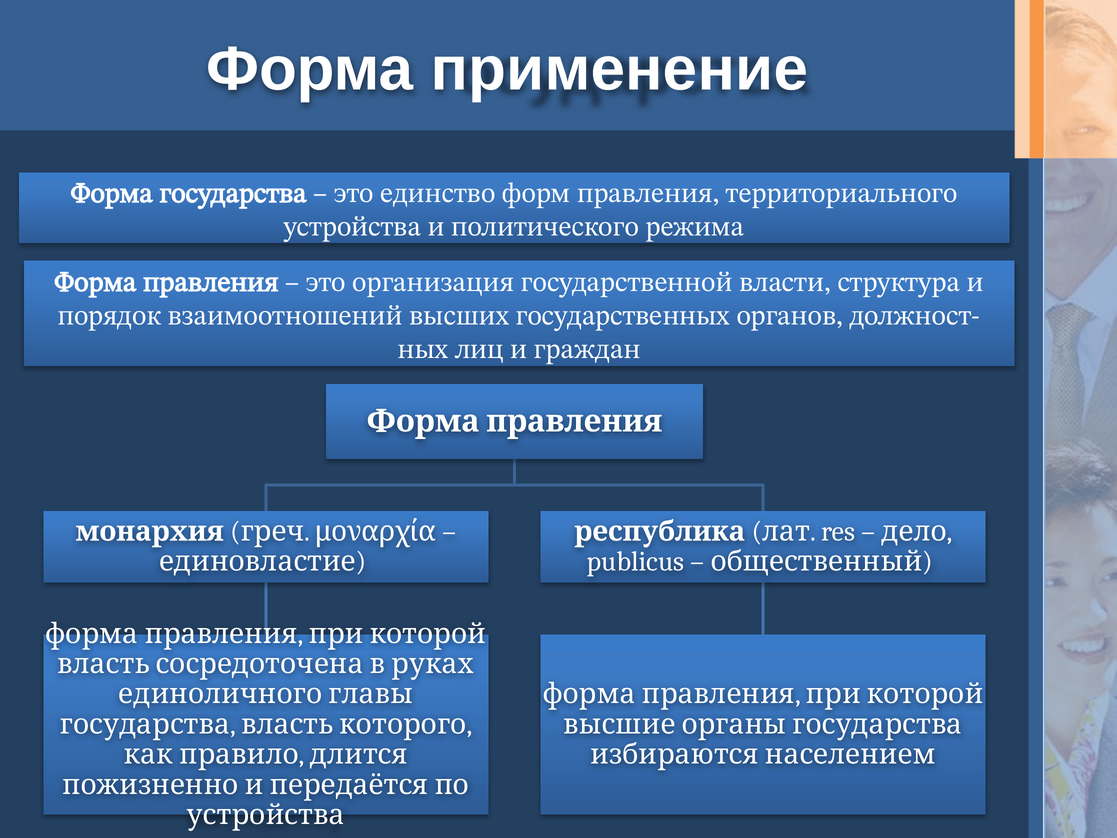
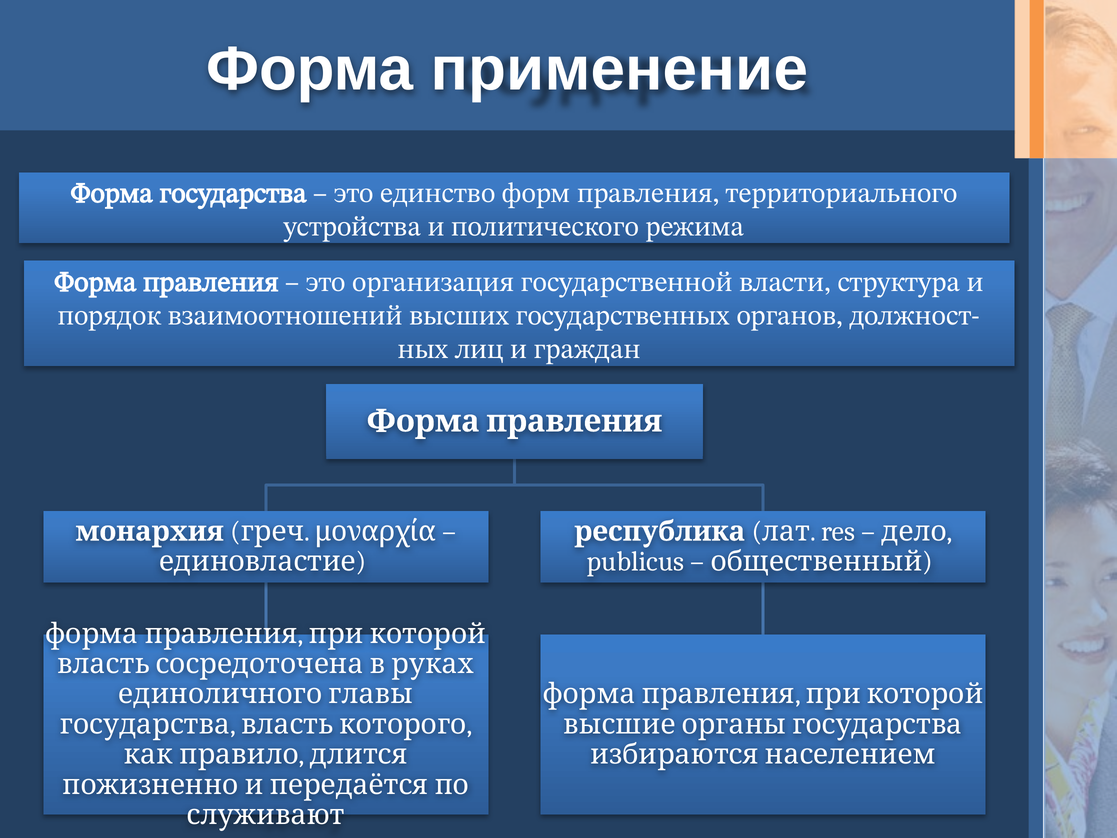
устройства at (266, 815): устройства -> служивают
